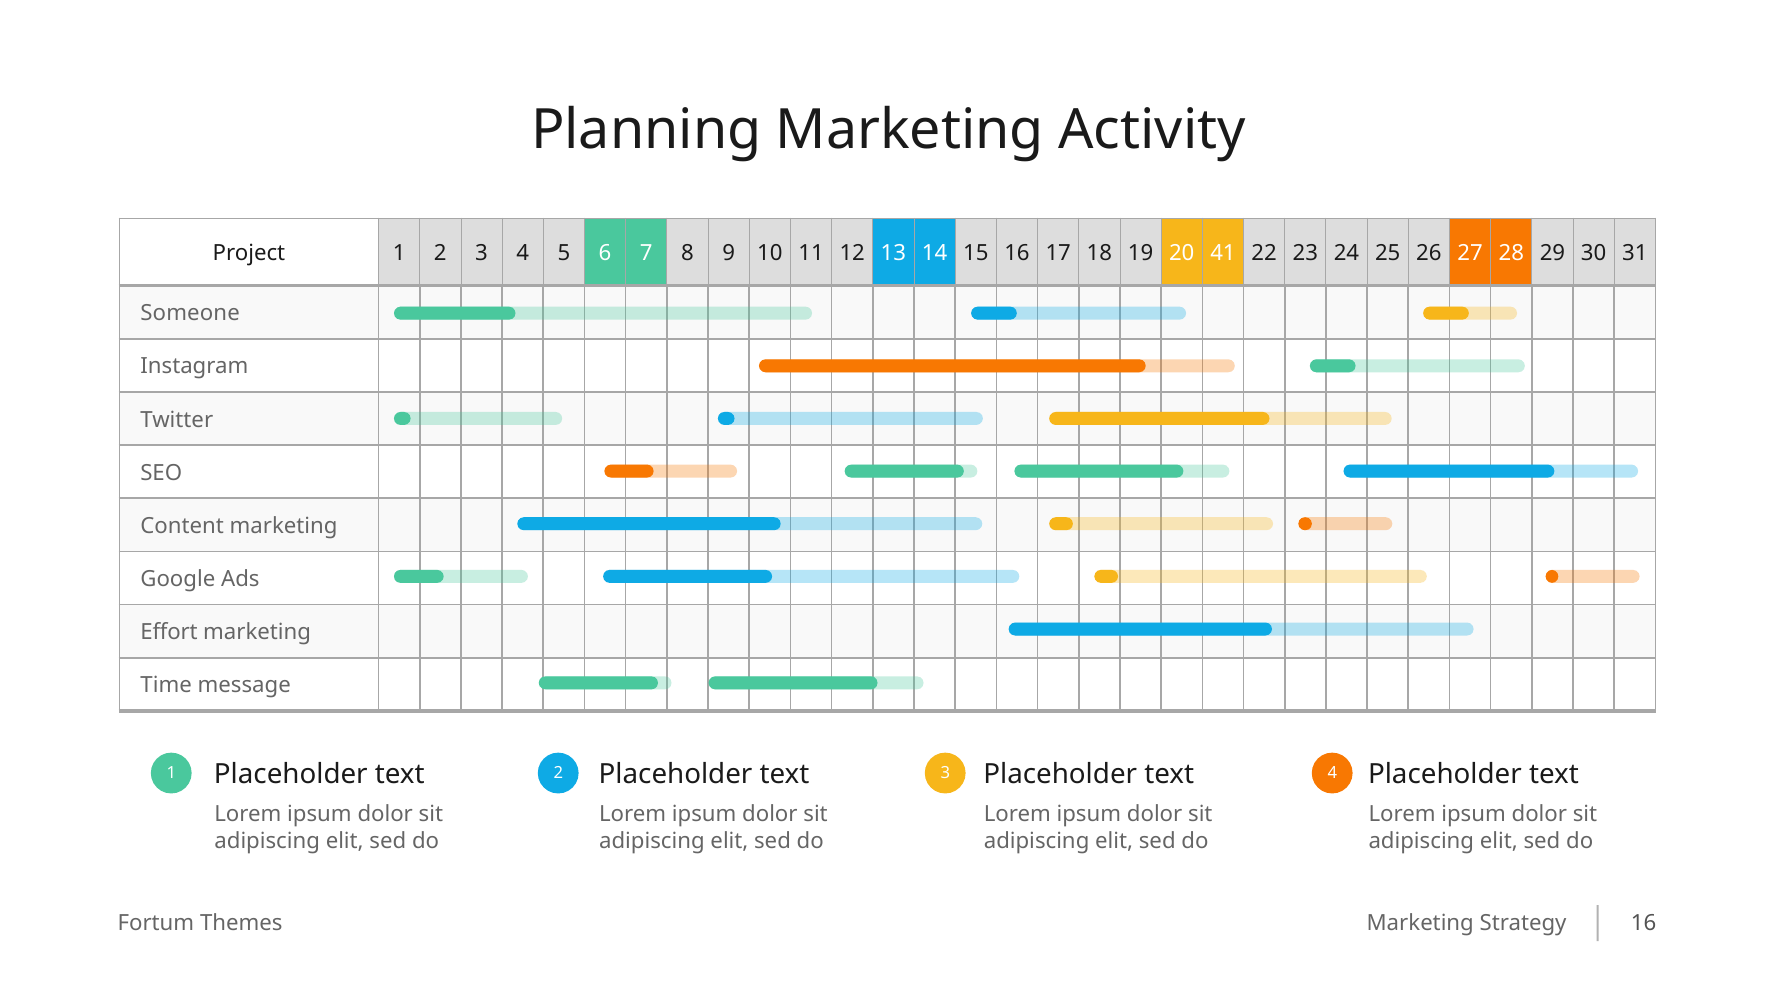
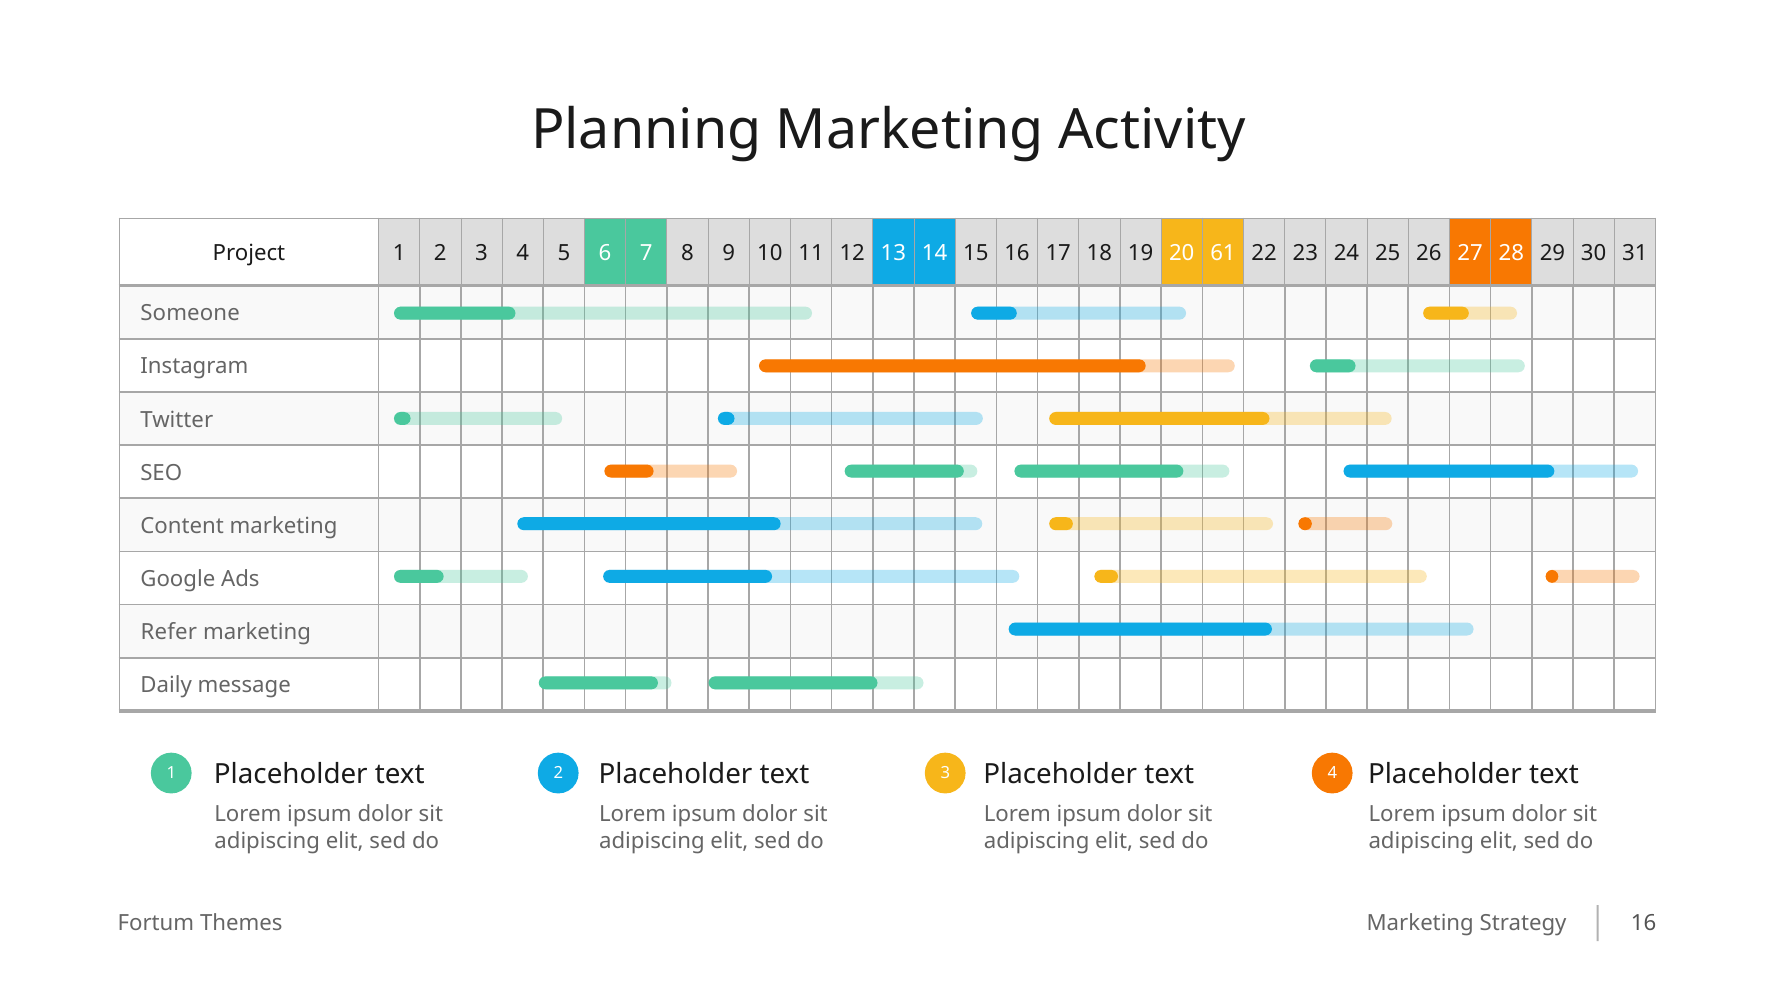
41: 41 -> 61
Effort: Effort -> Refer
Time: Time -> Daily
